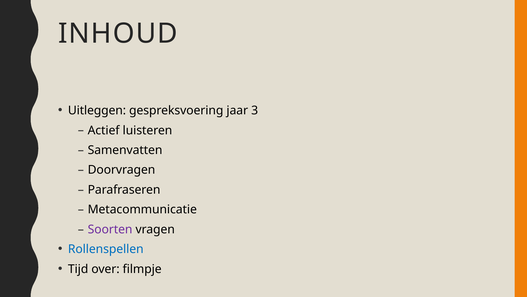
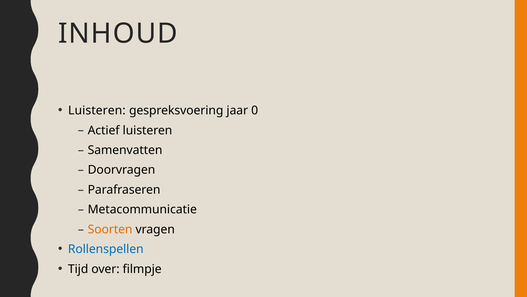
Uitleggen at (97, 110): Uitleggen -> Luisteren
3: 3 -> 0
Soorten colour: purple -> orange
